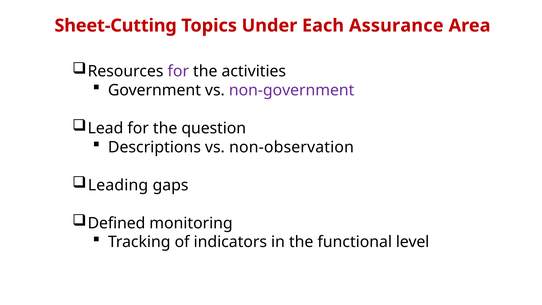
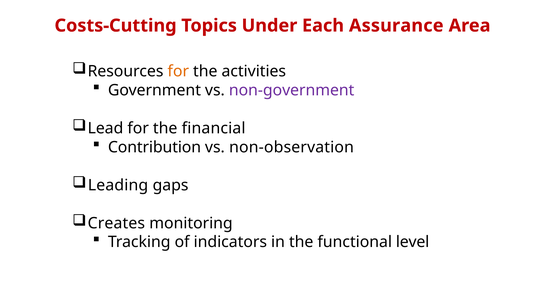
Sheet-Cutting: Sheet-Cutting -> Costs-Cutting
for at (178, 71) colour: purple -> orange
question: question -> financial
Descriptions: Descriptions -> Contribution
Defined: Defined -> Creates
